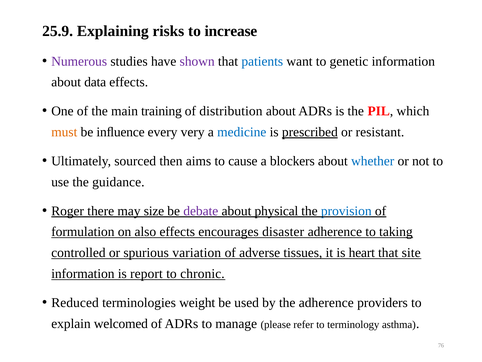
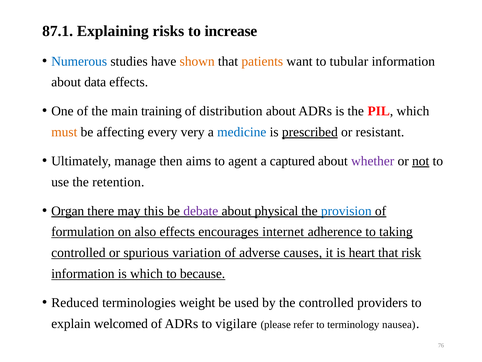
25.9: 25.9 -> 87.1
Numerous colour: purple -> blue
shown colour: purple -> orange
patients colour: blue -> orange
genetic: genetic -> tubular
inﬂuence: inﬂuence -> affecting
sourced: sourced -> manage
cause: cause -> agent
blockers: blockers -> captured
whether colour: blue -> purple
not underline: none -> present
guidance: guidance -> retention
Roger: Roger -> Organ
size: size -> this
disaster: disaster -> internet
tissues: tissues -> causes
site: site -> risk
is report: report -> which
chronic: chronic -> because
the adherence: adherence -> controlled
manage: manage -> vigilare
asthma: asthma -> nausea
